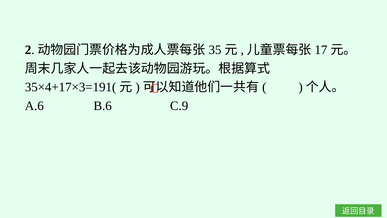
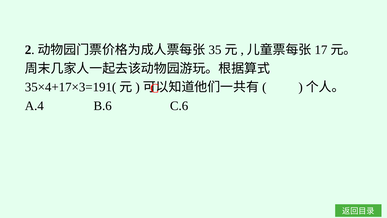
A.6: A.6 -> A.4
C.9: C.9 -> C.6
